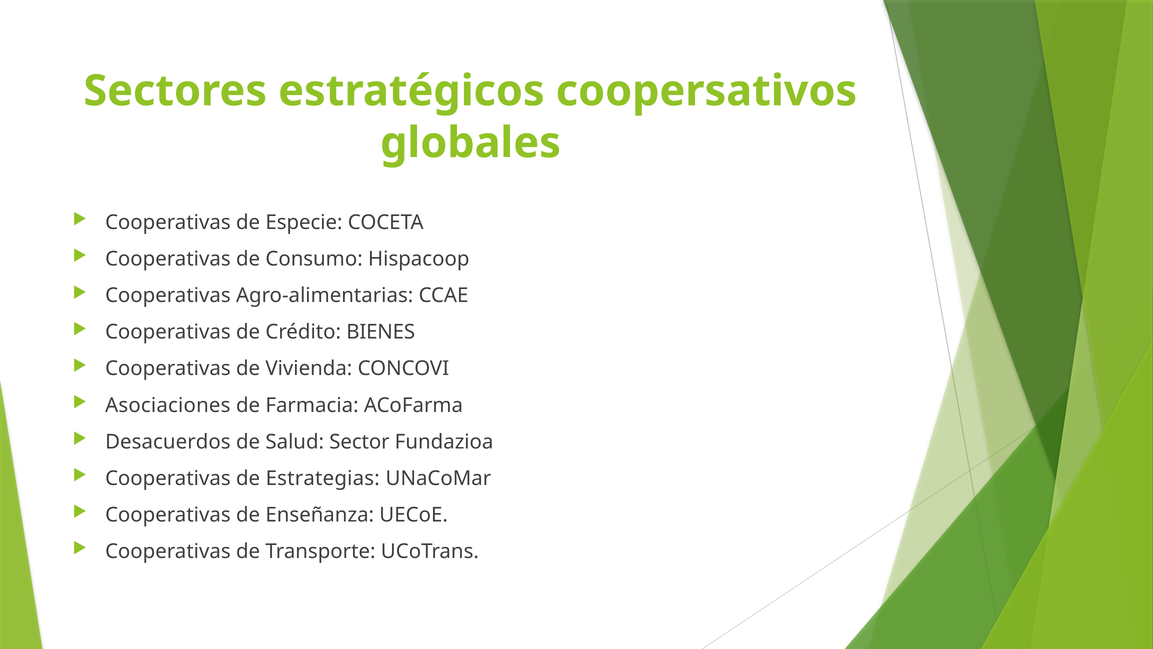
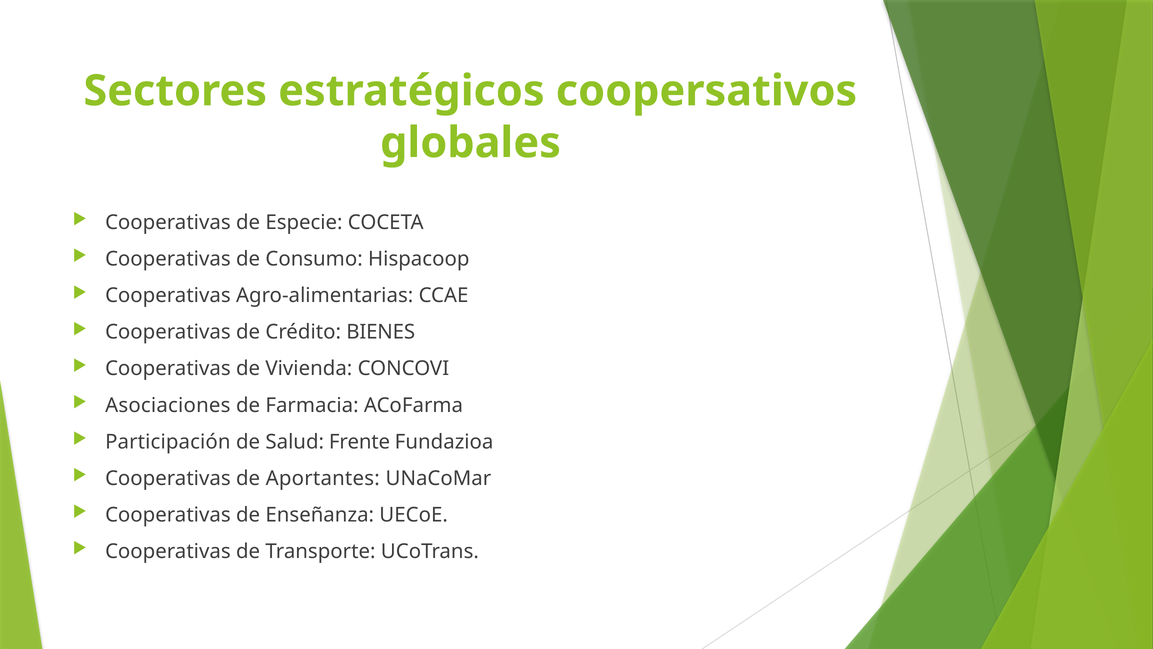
Desacuerdos: Desacuerdos -> Participación
Sector: Sector -> Frente
Estrategias: Estrategias -> Aportantes
